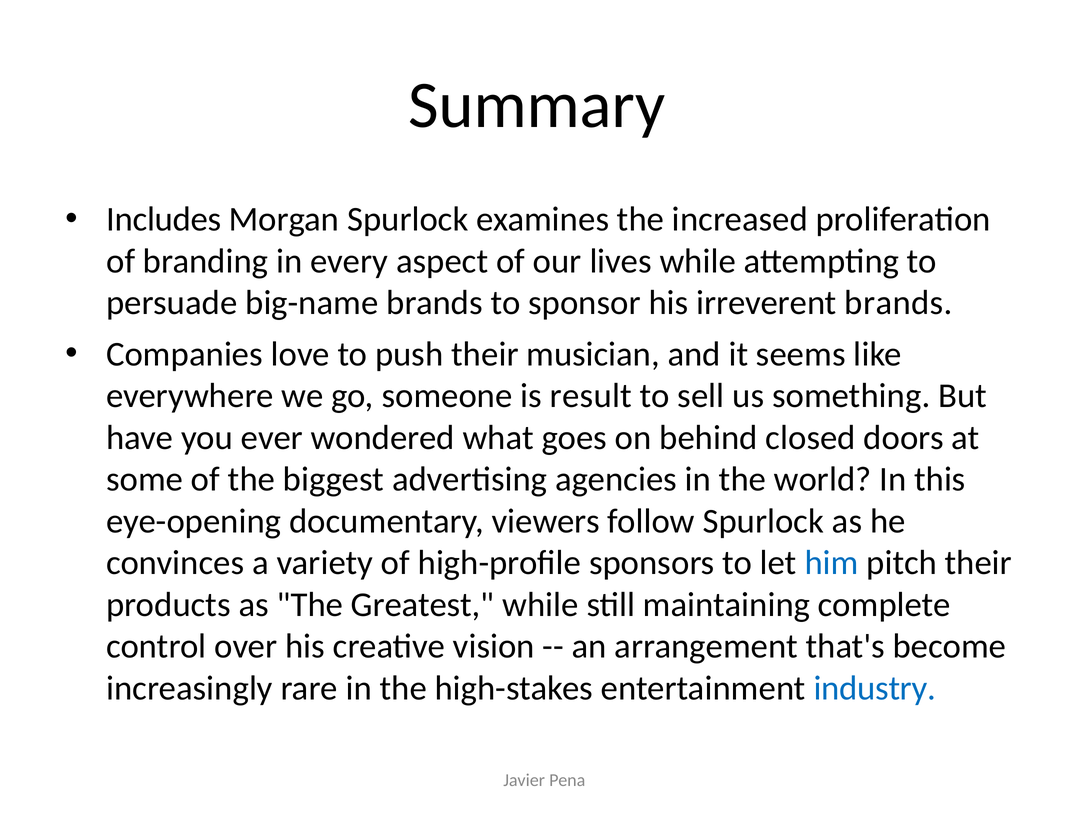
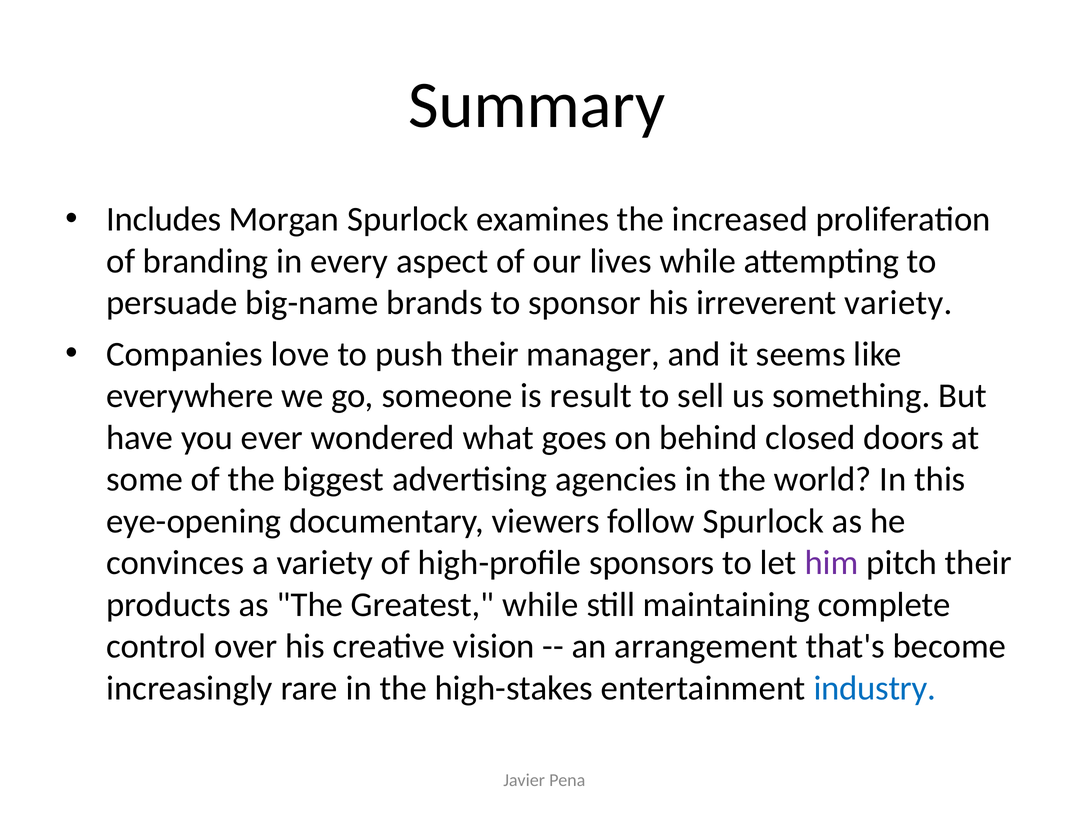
irreverent brands: brands -> variety
musician: musician -> manager
him colour: blue -> purple
